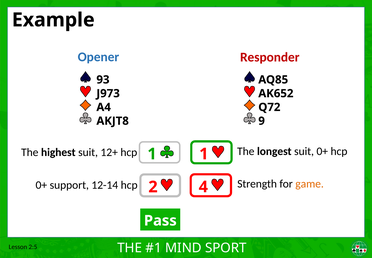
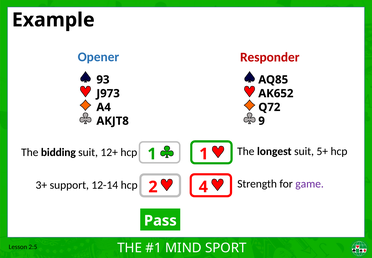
highest: highest -> bidding
suit 0+: 0+ -> 5+
0+ at (41, 185): 0+ -> 3+
game colour: orange -> purple
